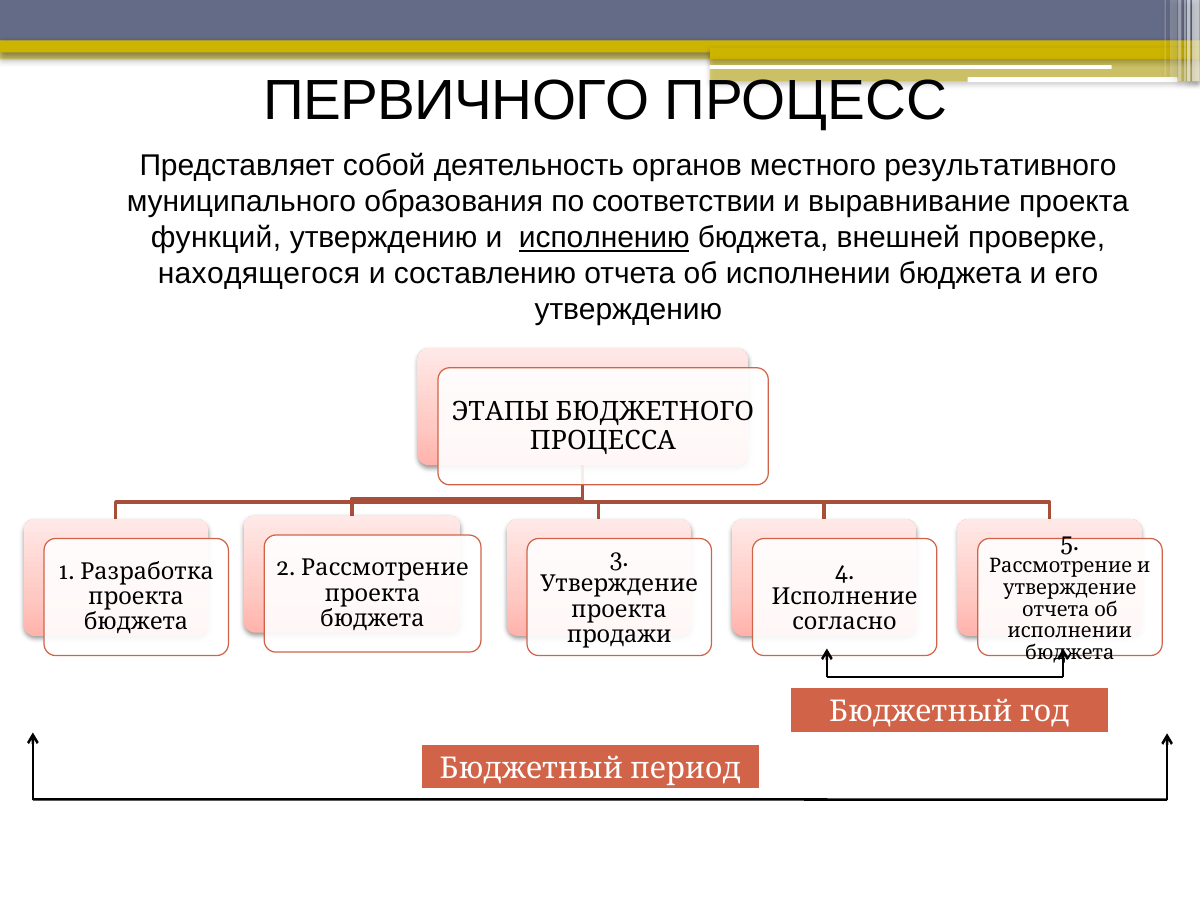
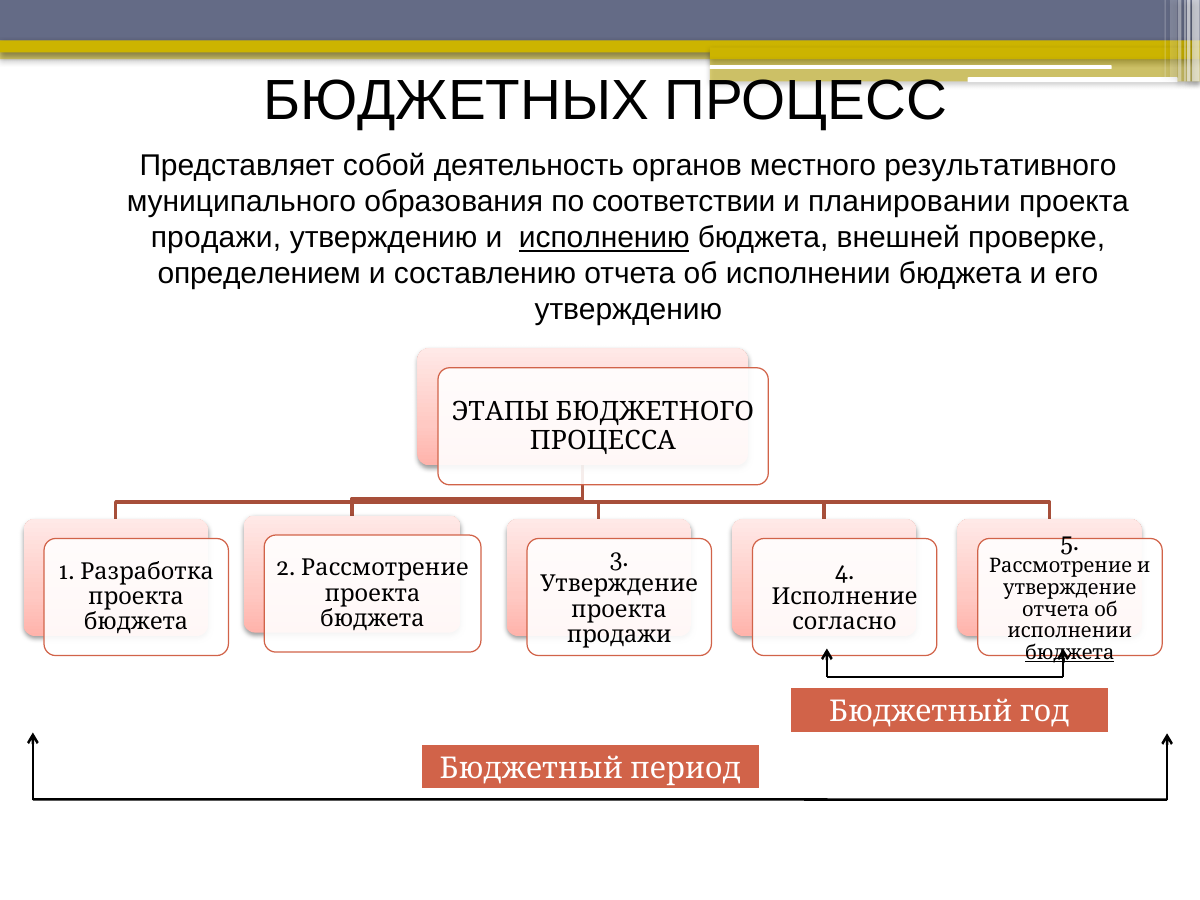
ПЕРВИЧНОГО: ПЕРВИЧНОГО -> БЮДЖЕТНЫХ
выравнивание: выравнивание -> планировании
функций at (216, 238): функций -> продажи
находящегося: находящегося -> определением
бюджета at (1070, 653) underline: none -> present
